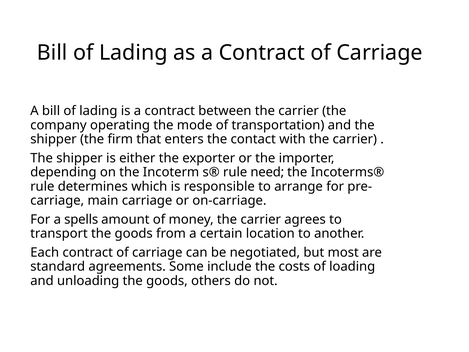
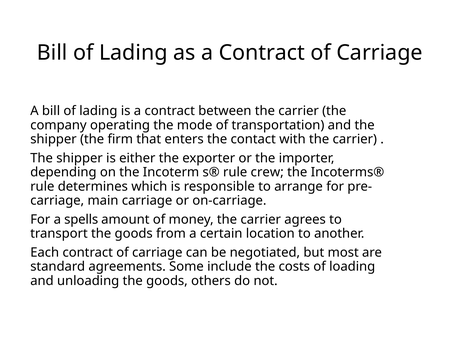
need: need -> crew
